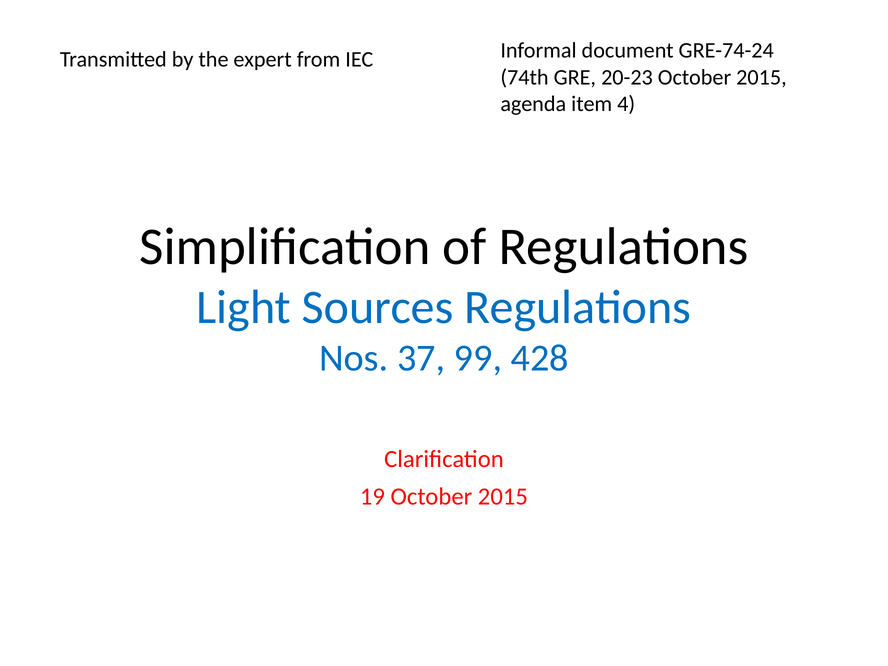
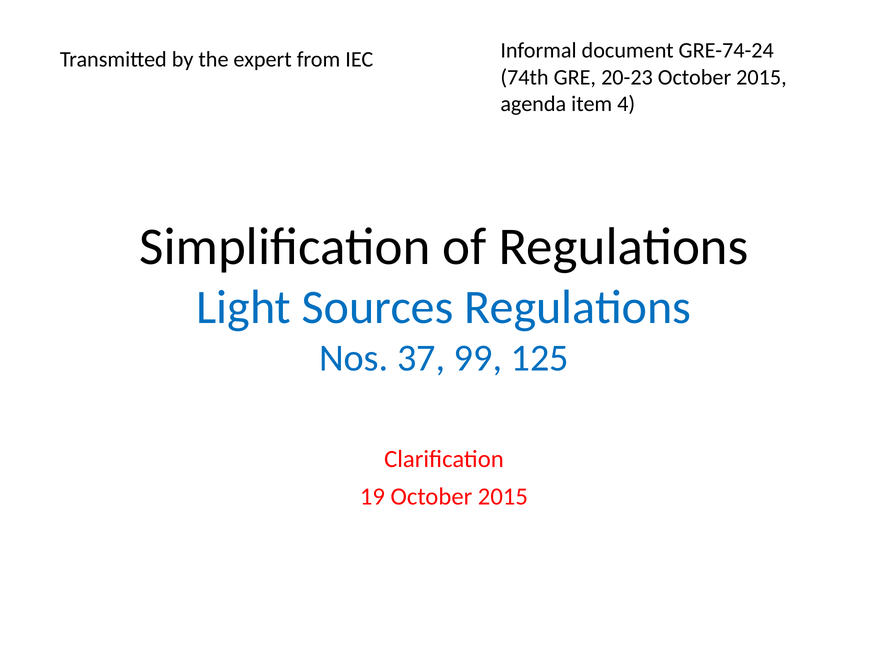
428: 428 -> 125
